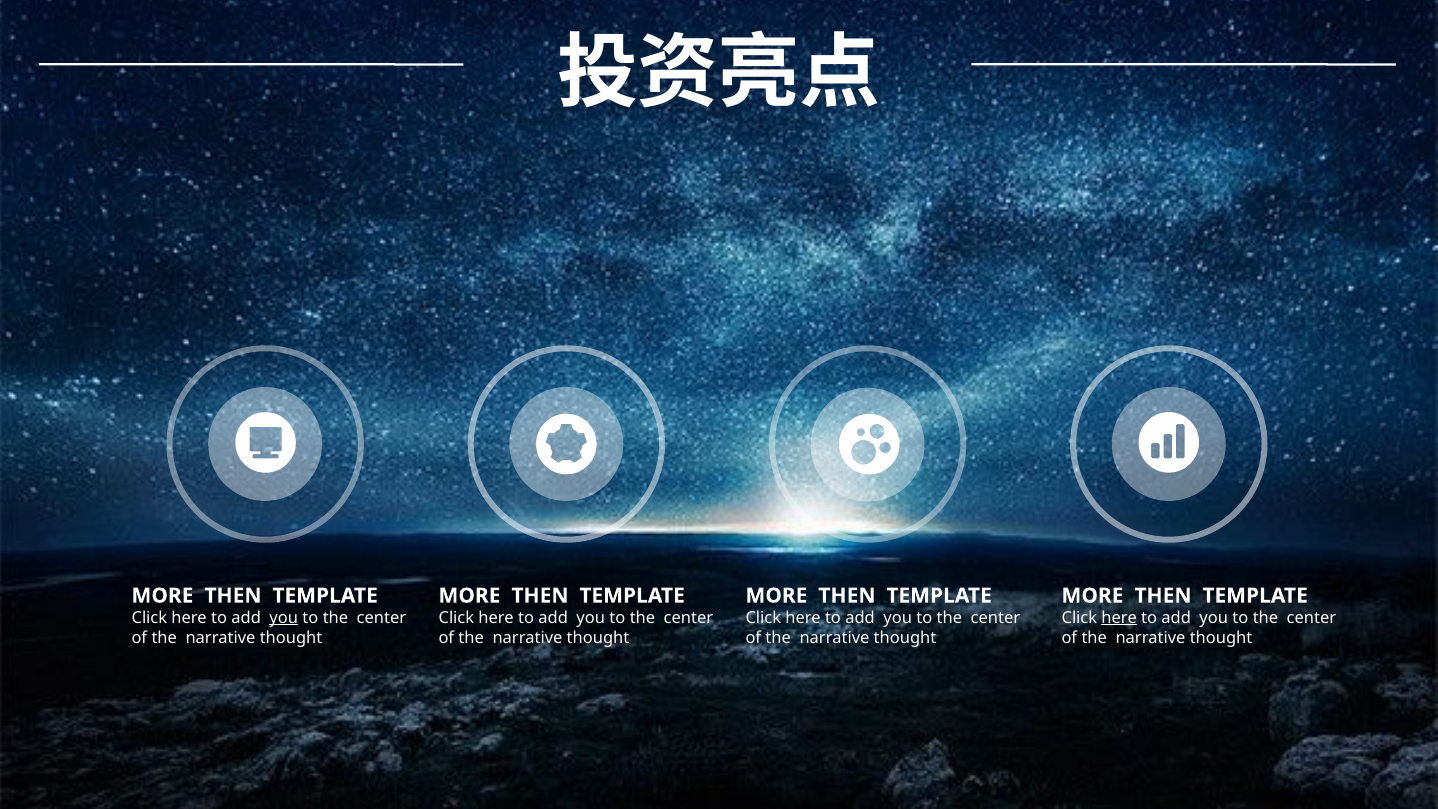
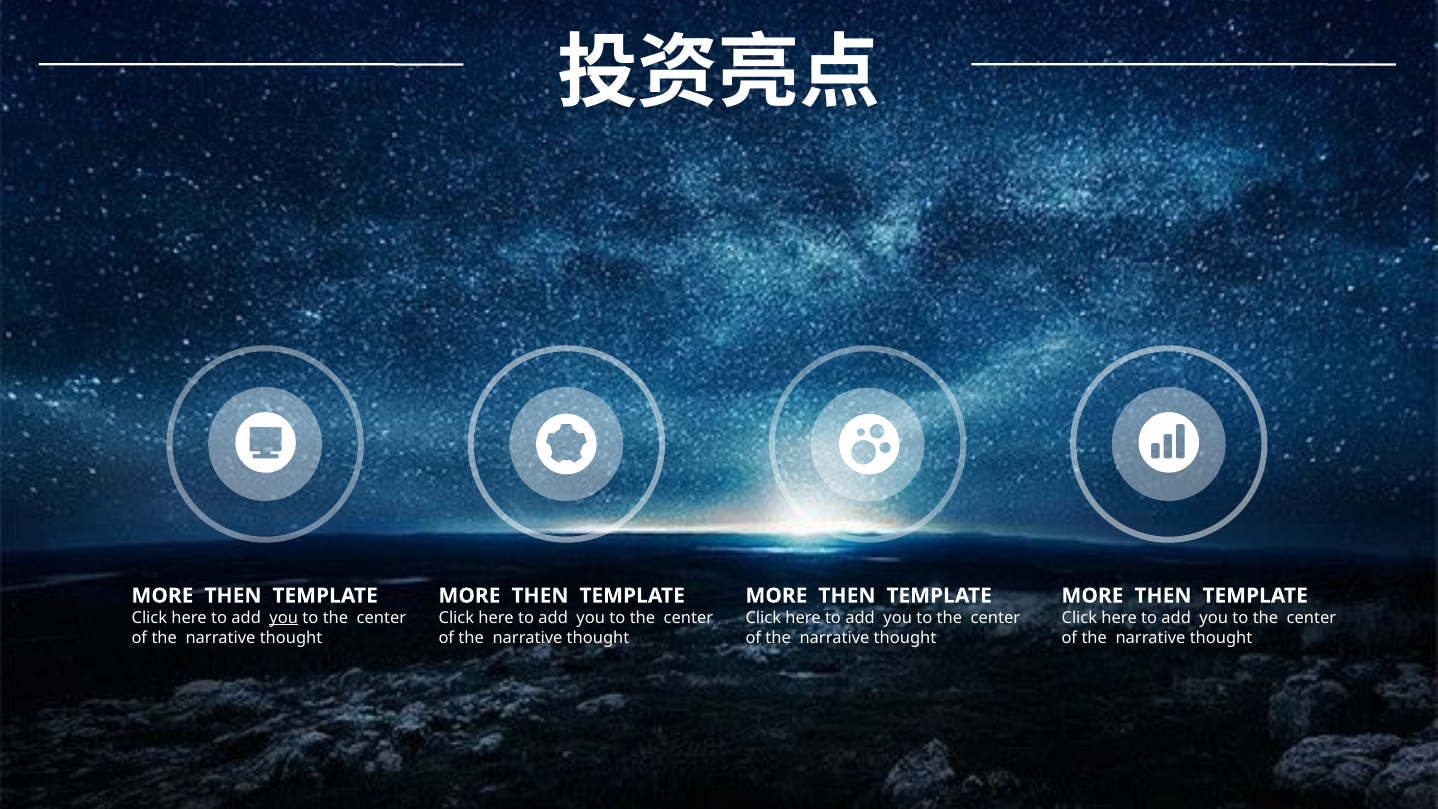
here at (1119, 618) underline: present -> none
